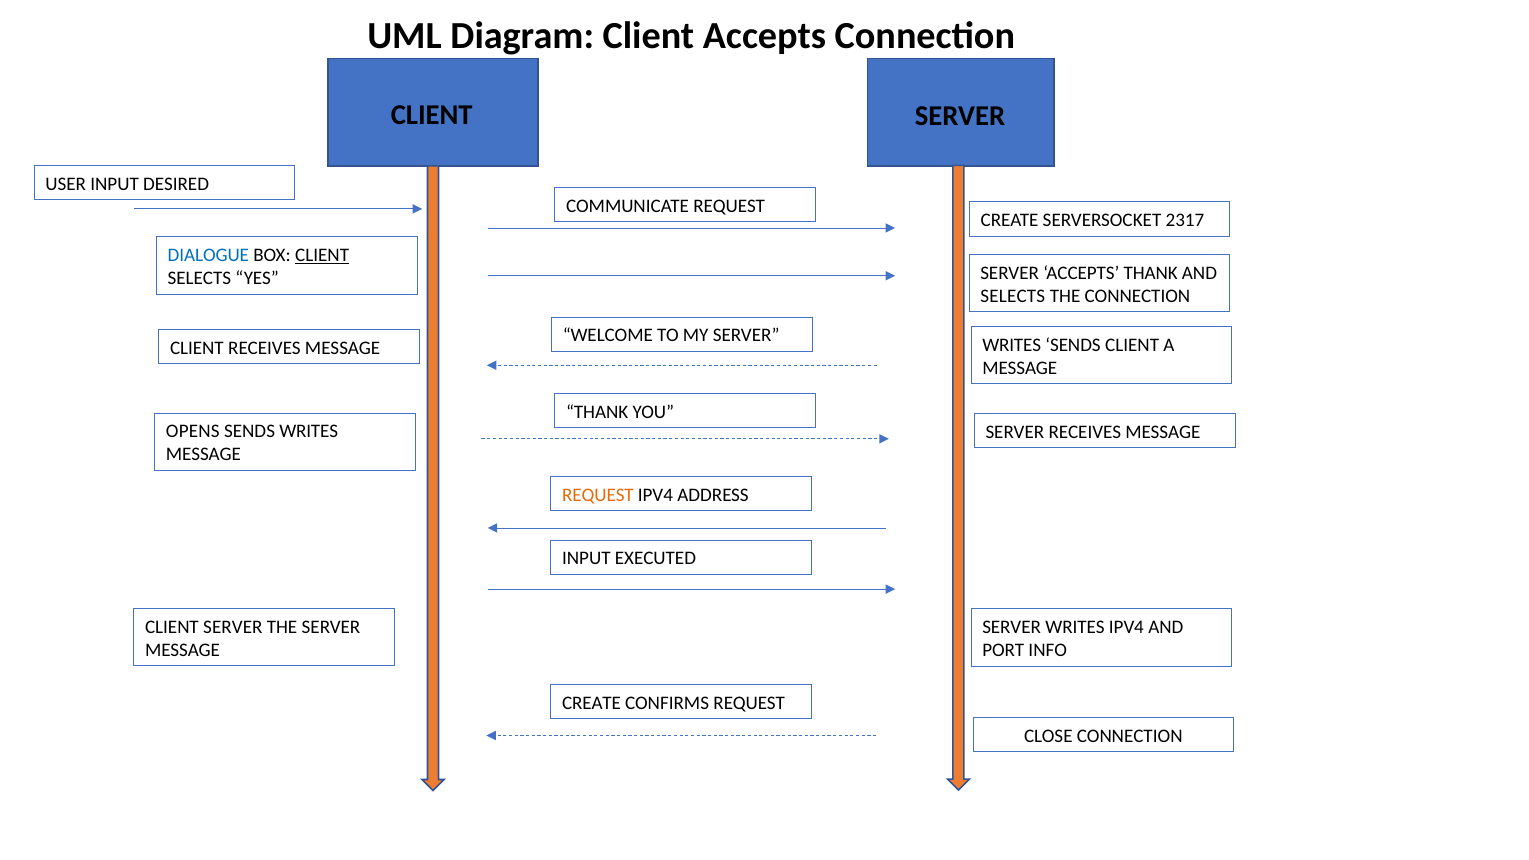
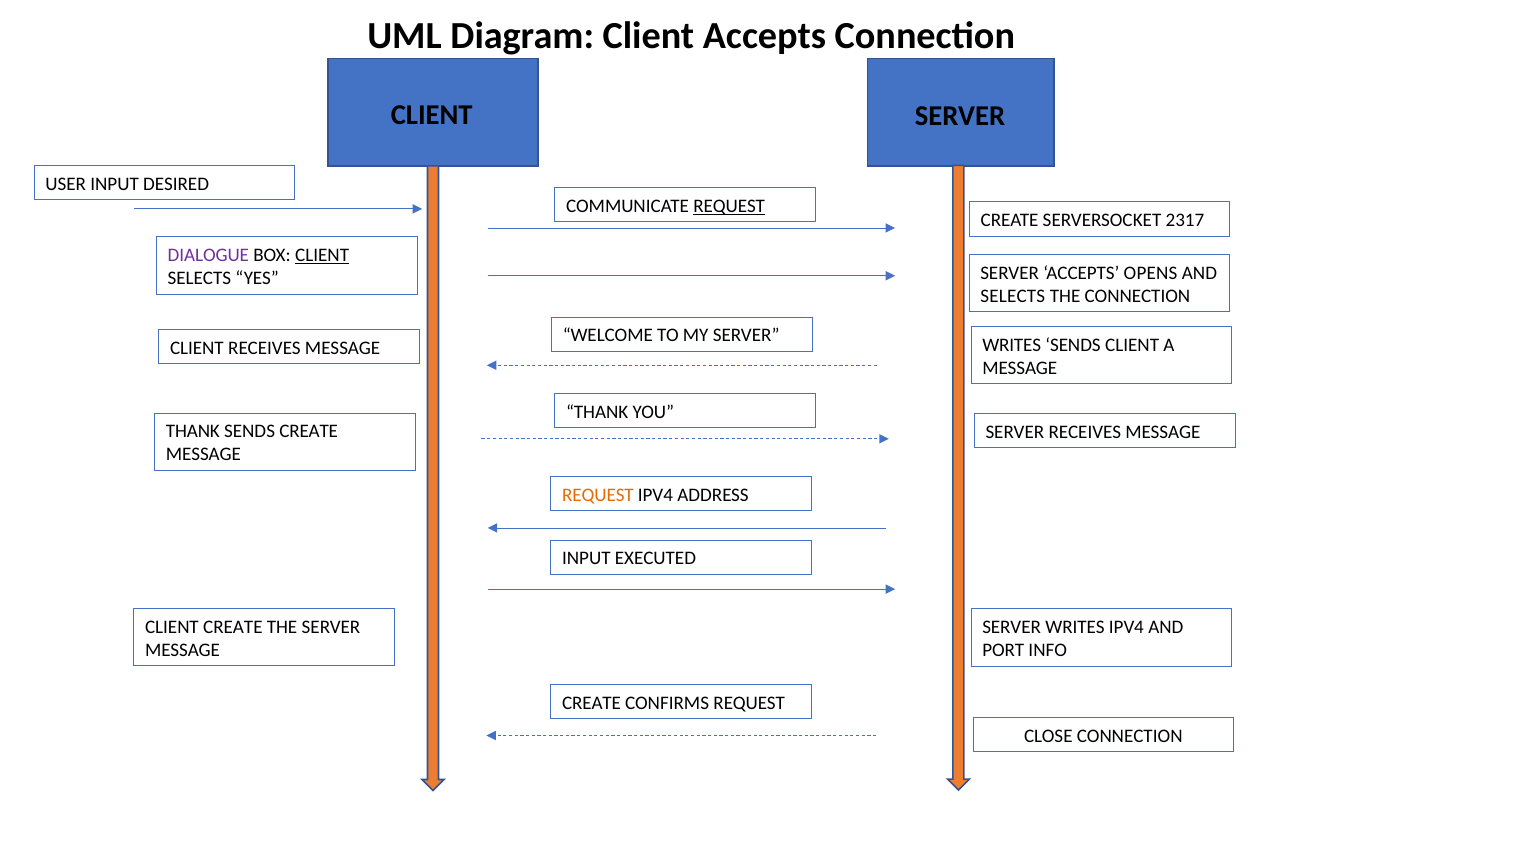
REQUEST at (729, 206) underline: none -> present
DIALOGUE colour: blue -> purple
ACCEPTS THANK: THANK -> OPENS
OPENS at (193, 432): OPENS -> THANK
SENDS WRITES: WRITES -> CREATE
SERVER at (233, 627): SERVER -> CREATE
